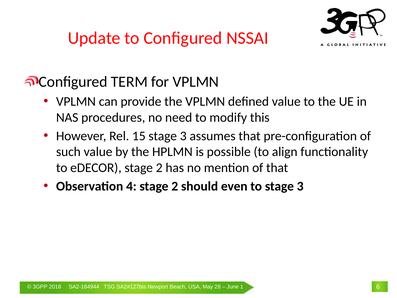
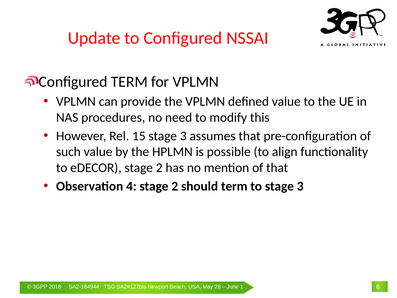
should even: even -> term
